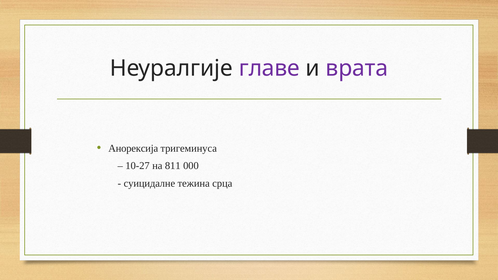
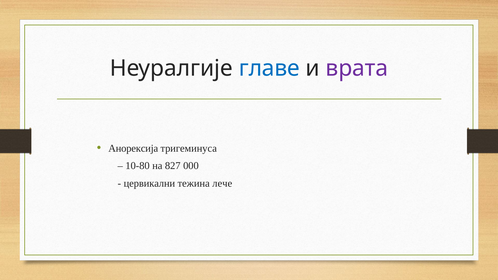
главе colour: purple -> blue
10-27: 10-27 -> 10-80
811: 811 -> 827
суицидалне: суицидалне -> цервикални
срца: срца -> лече
